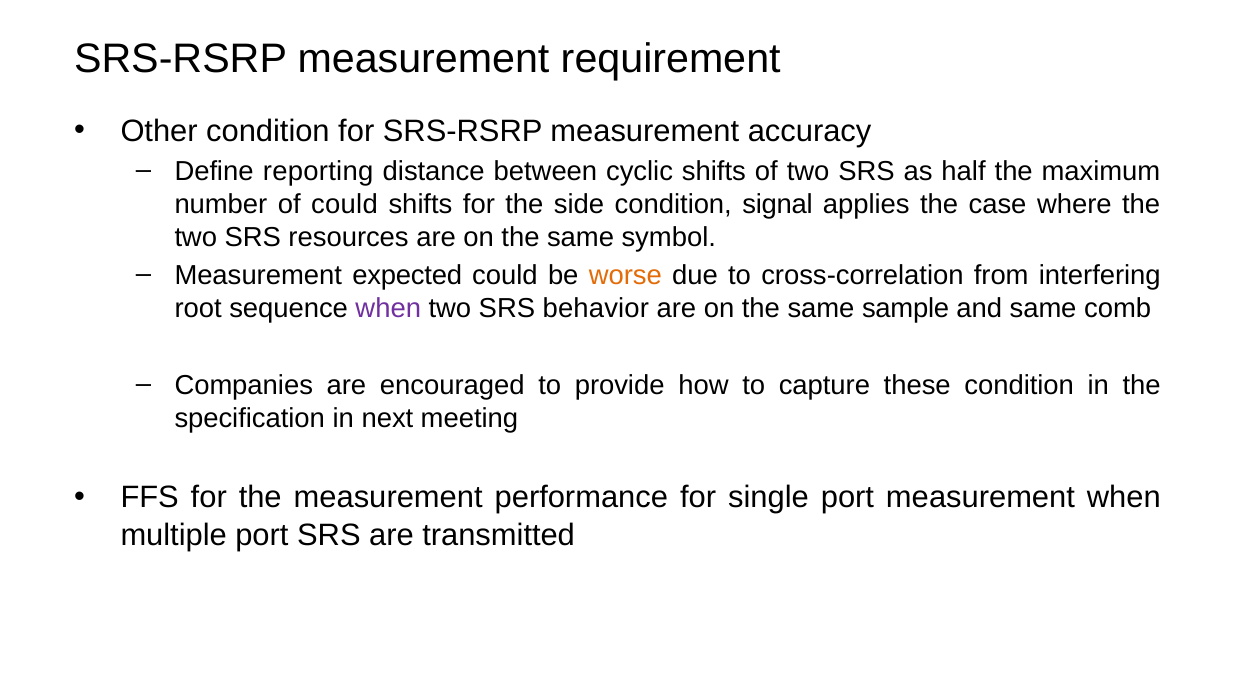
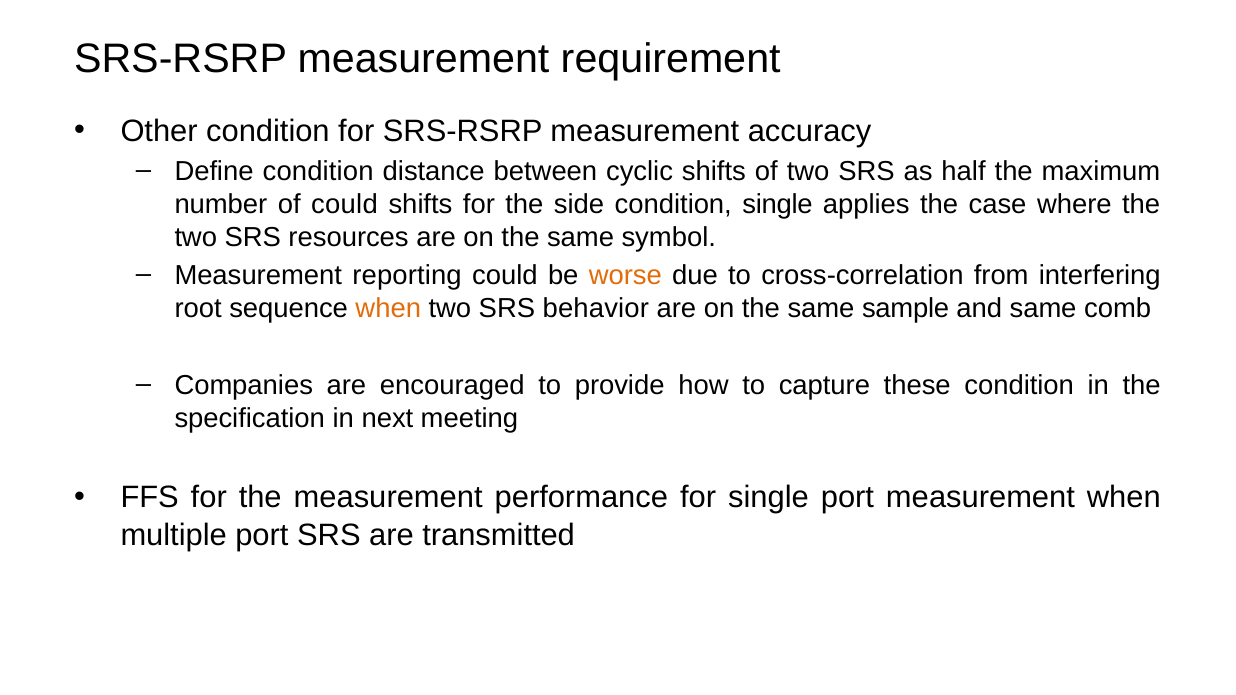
Define reporting: reporting -> condition
condition signal: signal -> single
expected: expected -> reporting
when at (388, 308) colour: purple -> orange
